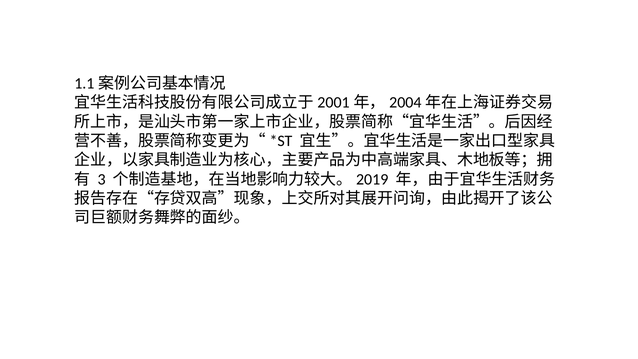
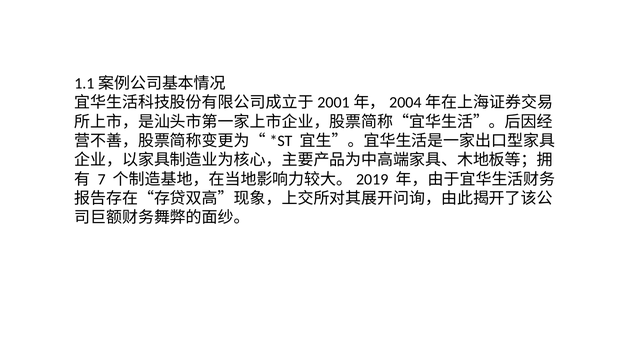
3: 3 -> 7
